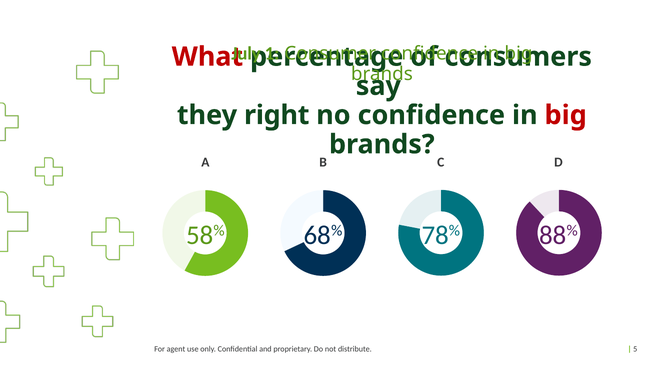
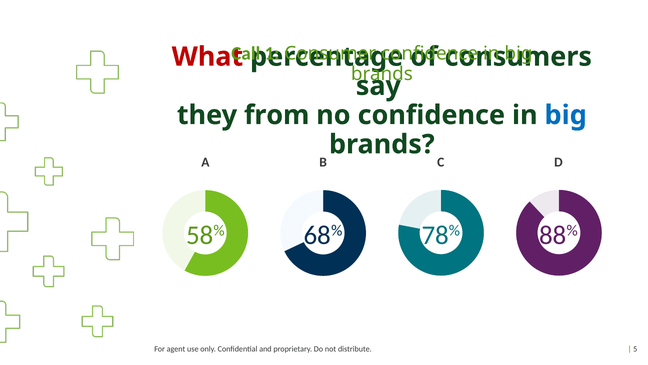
July: July -> Call
right: right -> from
big at (566, 115) colour: red -> blue
